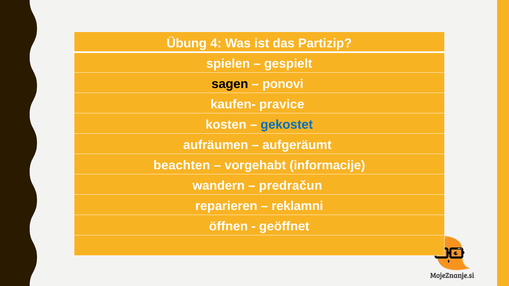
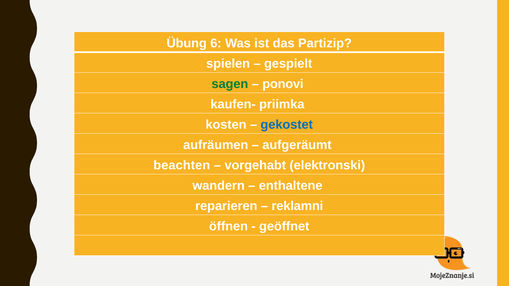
4: 4 -> 6
sagen colour: black -> green
pravice: pravice -> priimka
informacije: informacije -> elektronski
predračun: predračun -> enthaltene
